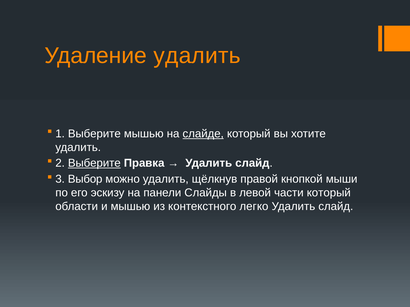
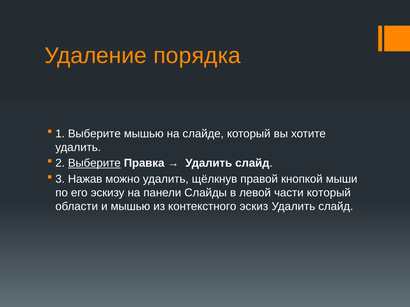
Удаление удалить: удалить -> порядка
слайде underline: present -> none
Выбор: Выбор -> Нажав
легко: легко -> эскиз
